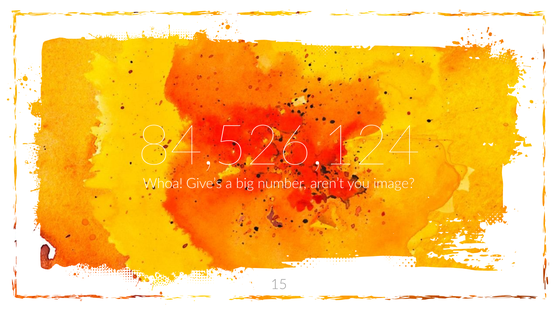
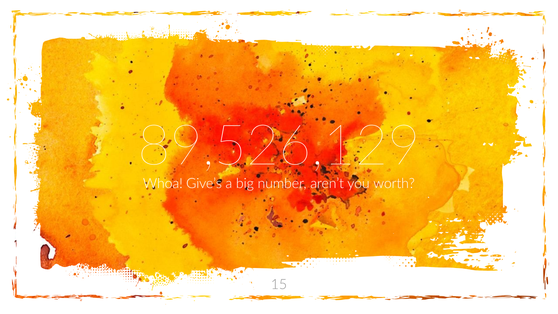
84,526,124: 84,526,124 -> 89,526,129
image: image -> worth
